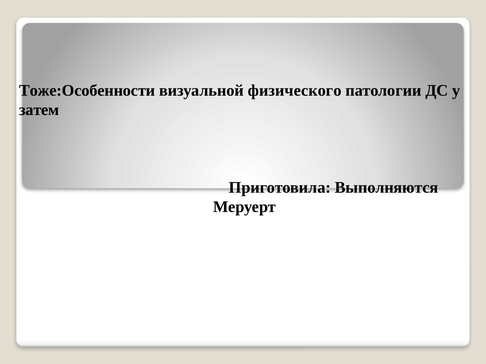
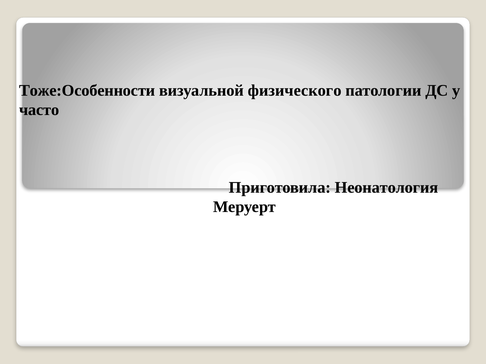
затем: затем -> часто
Выполняются: Выполняются -> Неонатология
